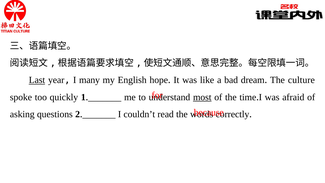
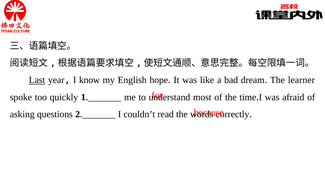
many: many -> know
culture: culture -> learner
most underline: present -> none
